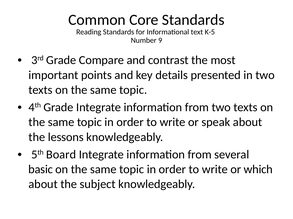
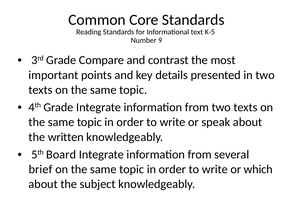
lessons: lessons -> written
basic: basic -> brief
